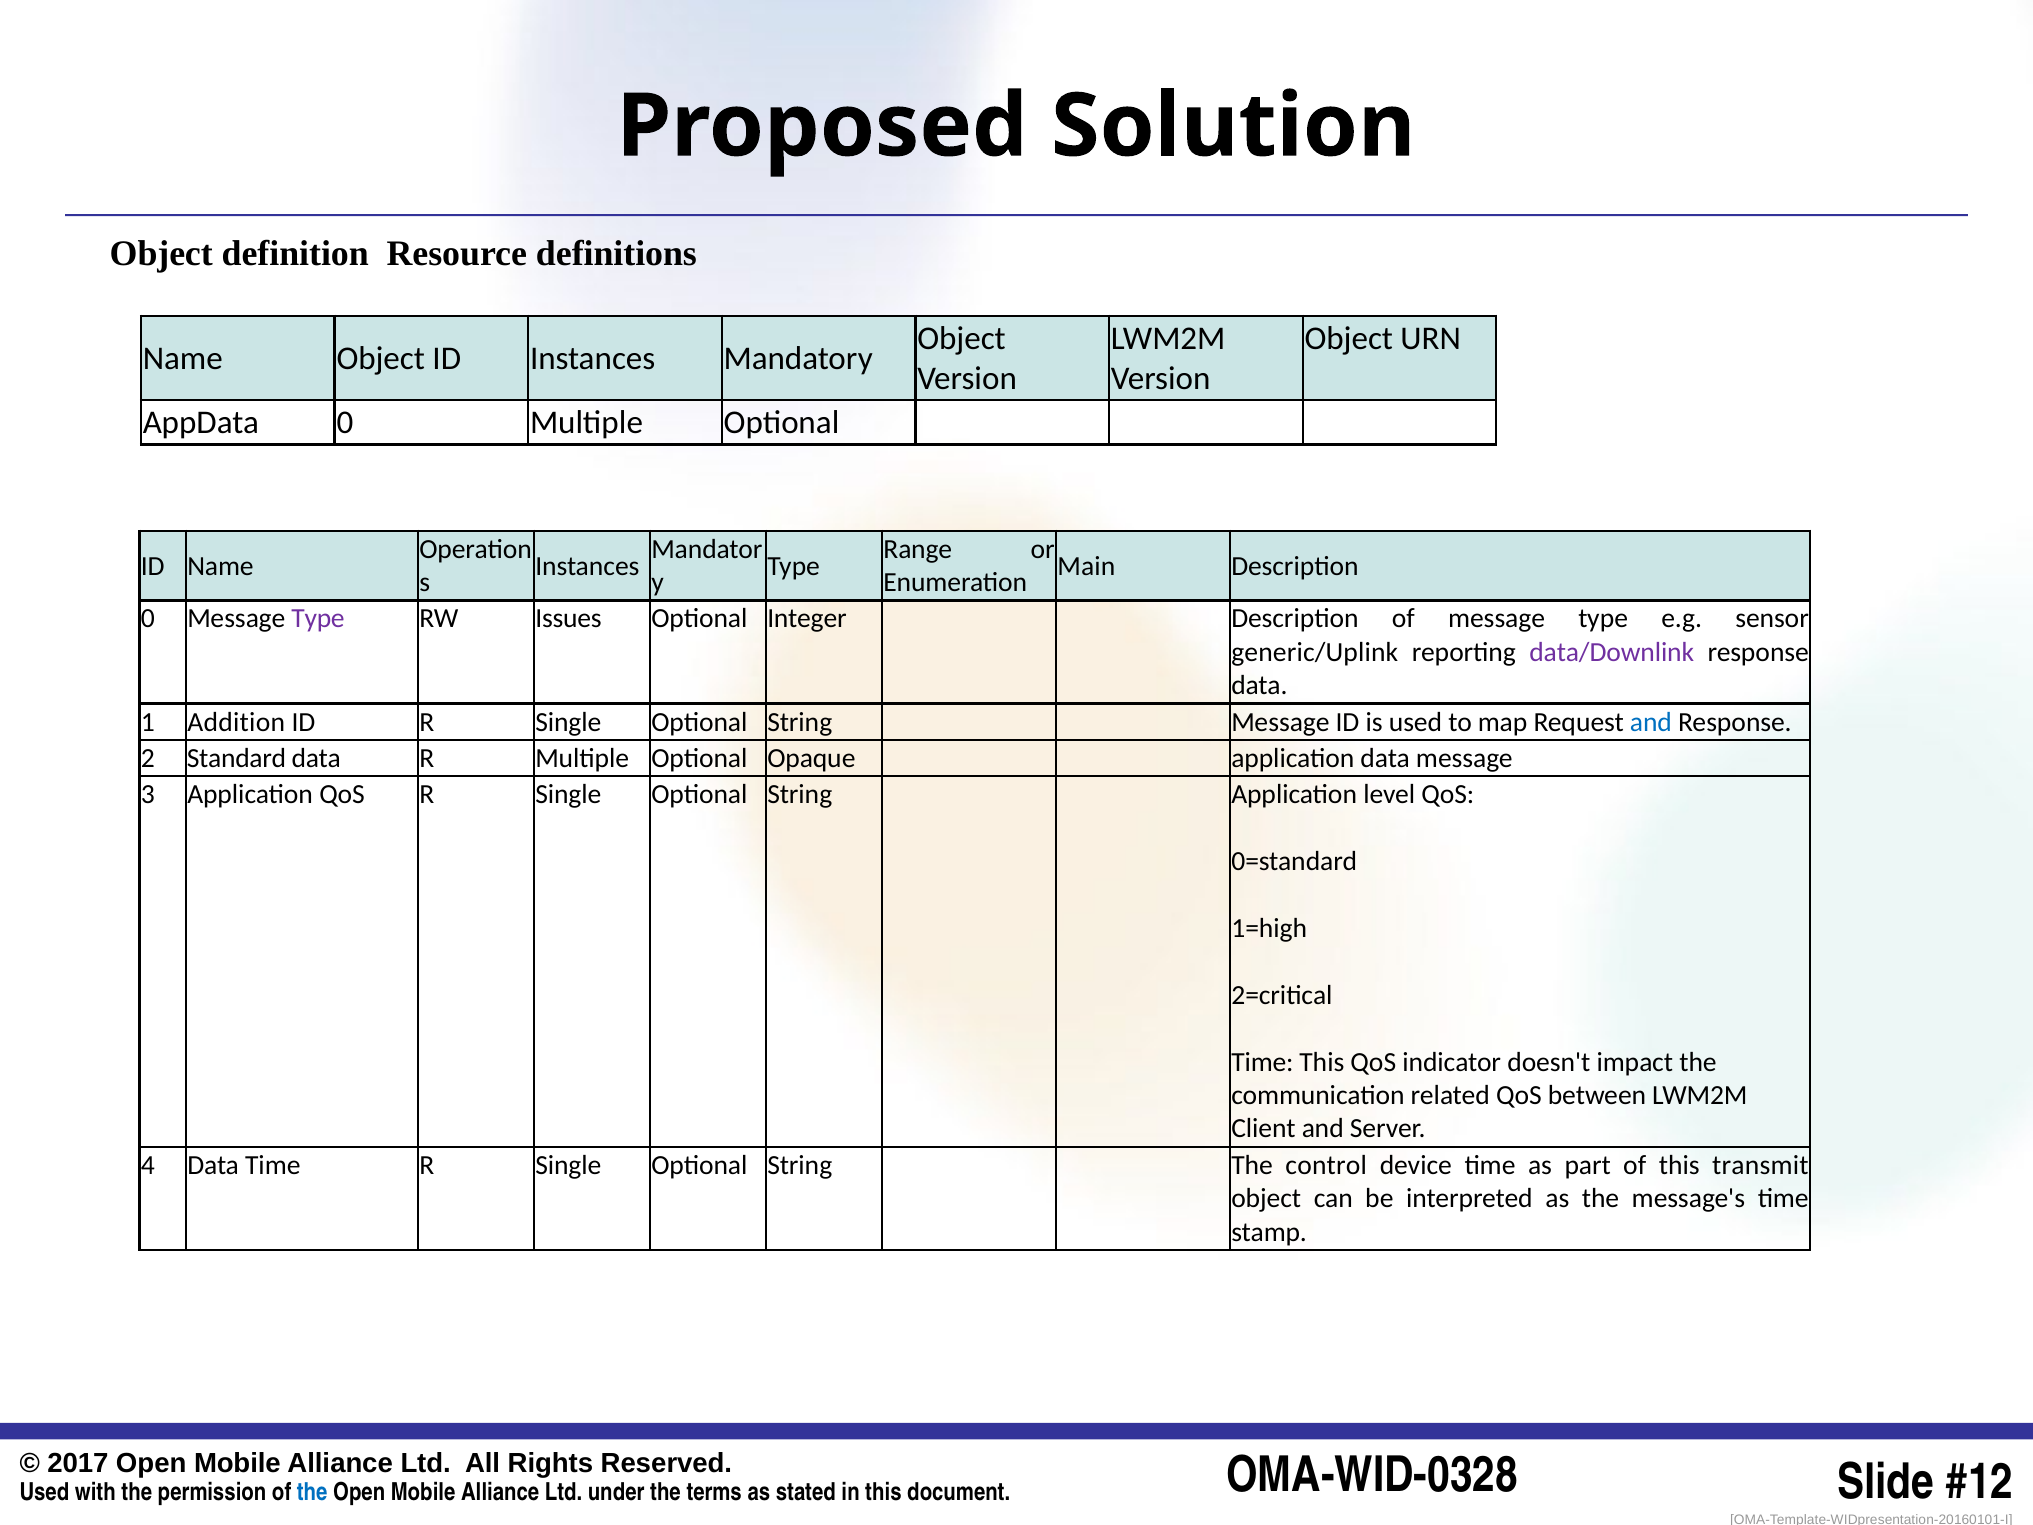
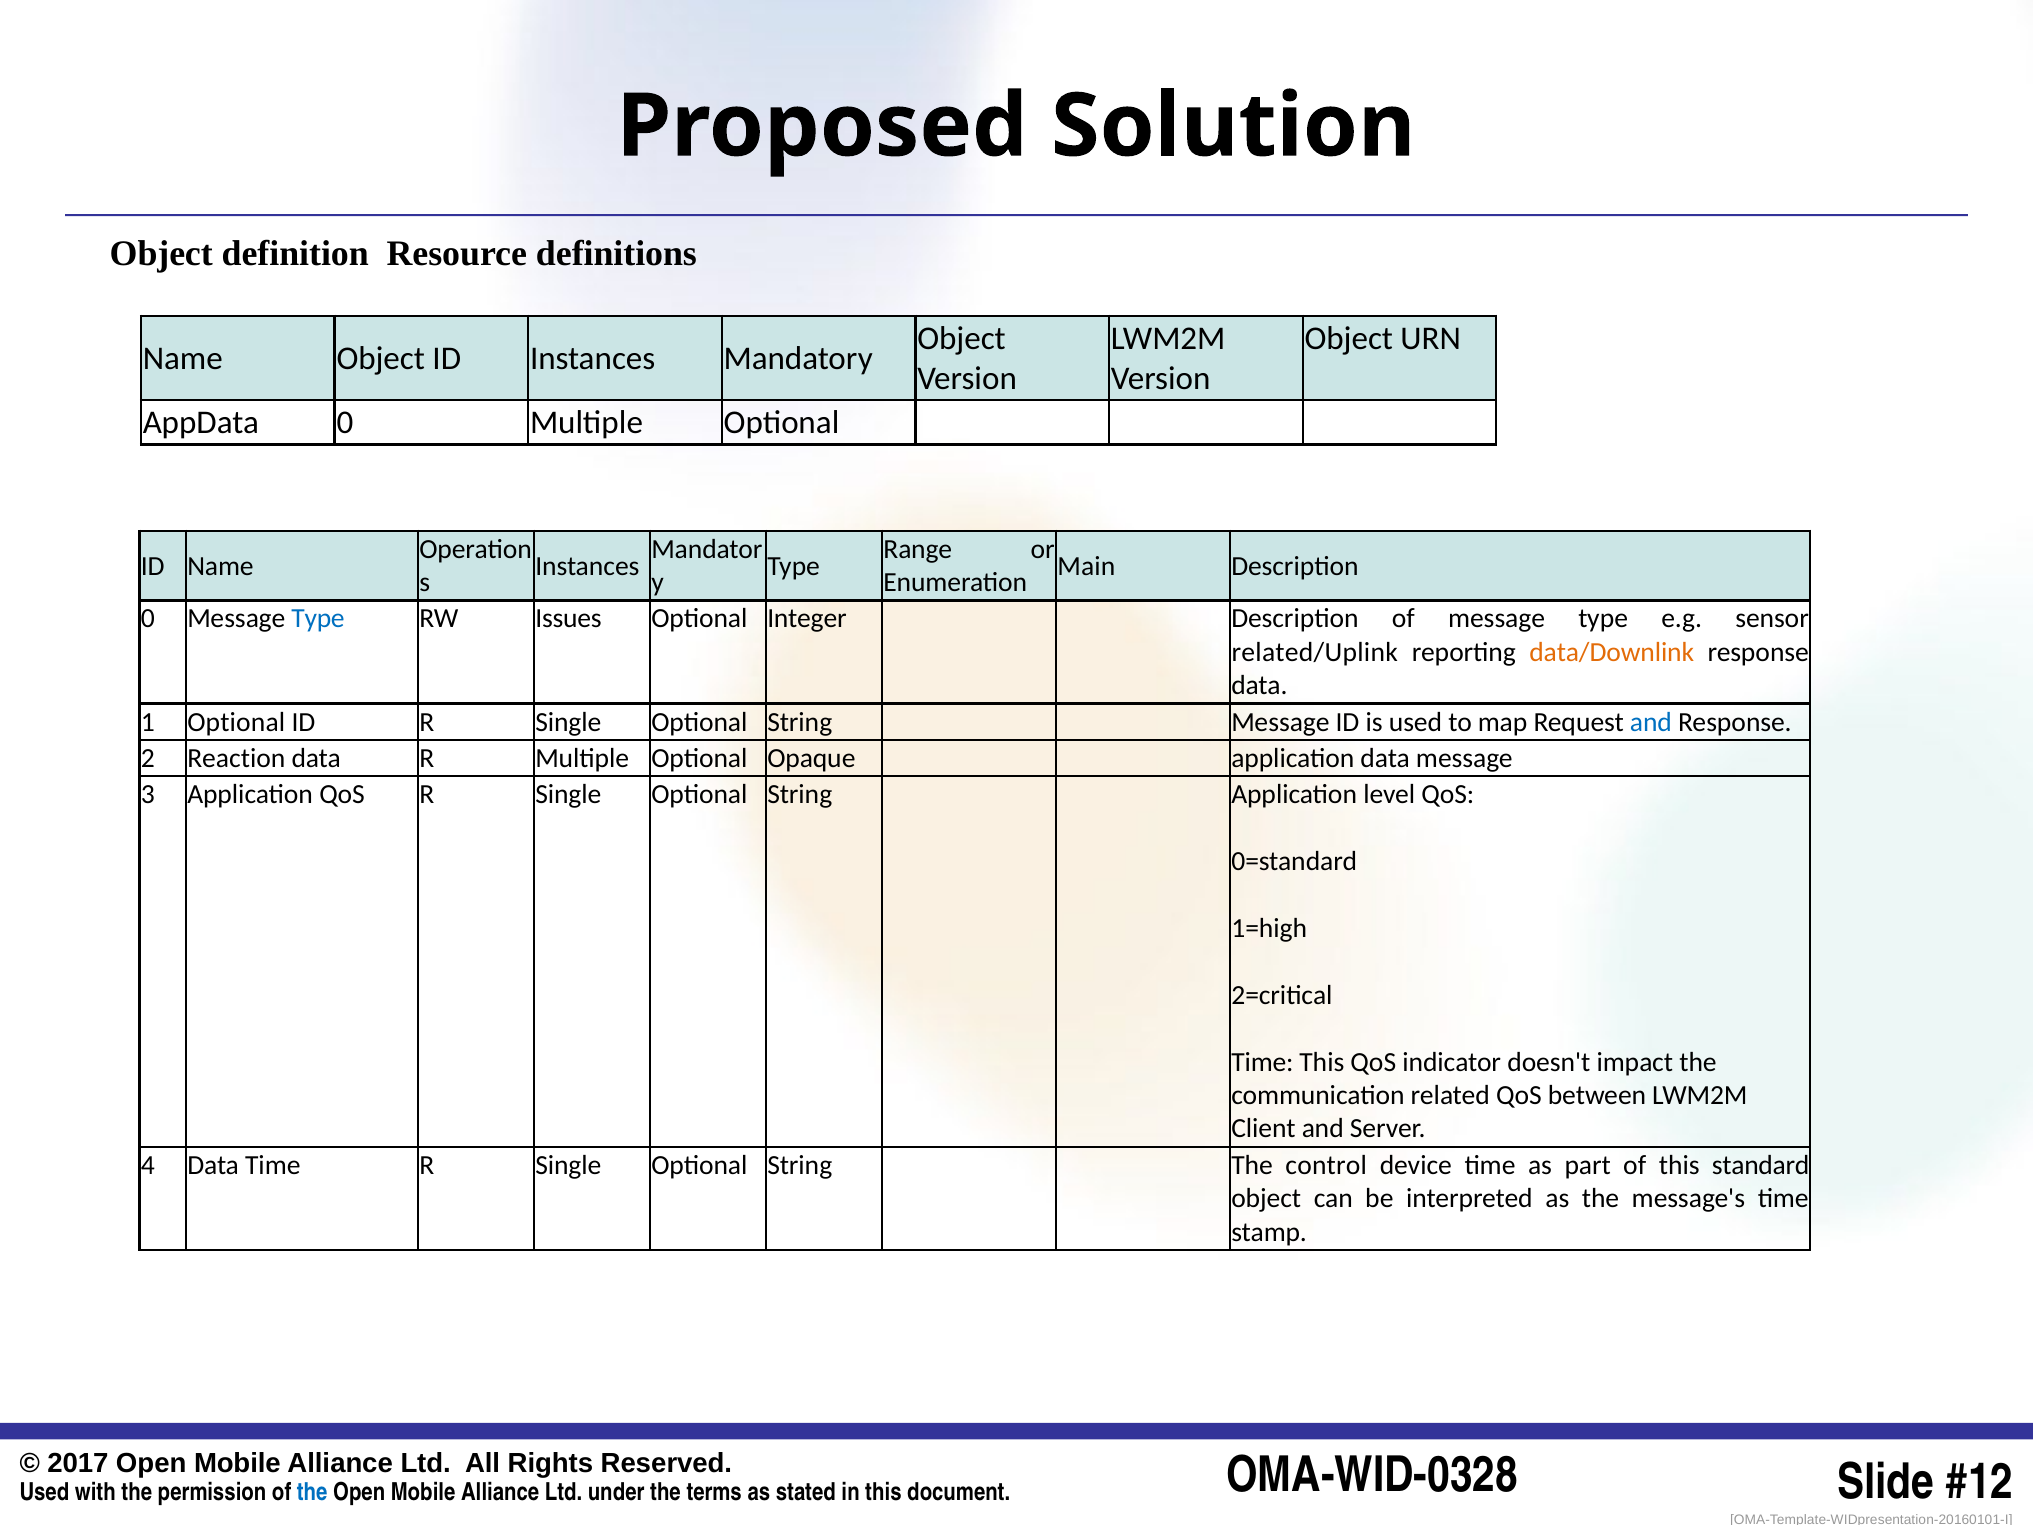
Type at (318, 619) colour: purple -> blue
generic/Uplink: generic/Uplink -> related/Uplink
data/Downlink colour: purple -> orange
1 Addition: Addition -> Optional
Standard: Standard -> Reaction
transmit: transmit -> standard
